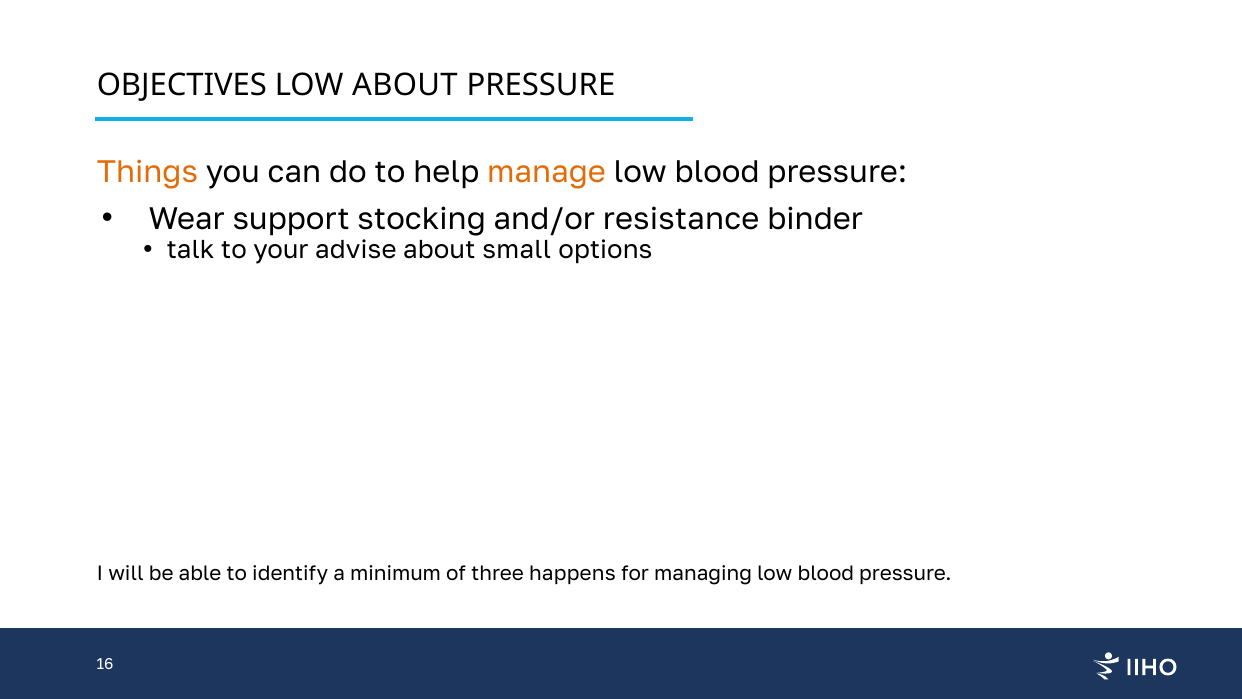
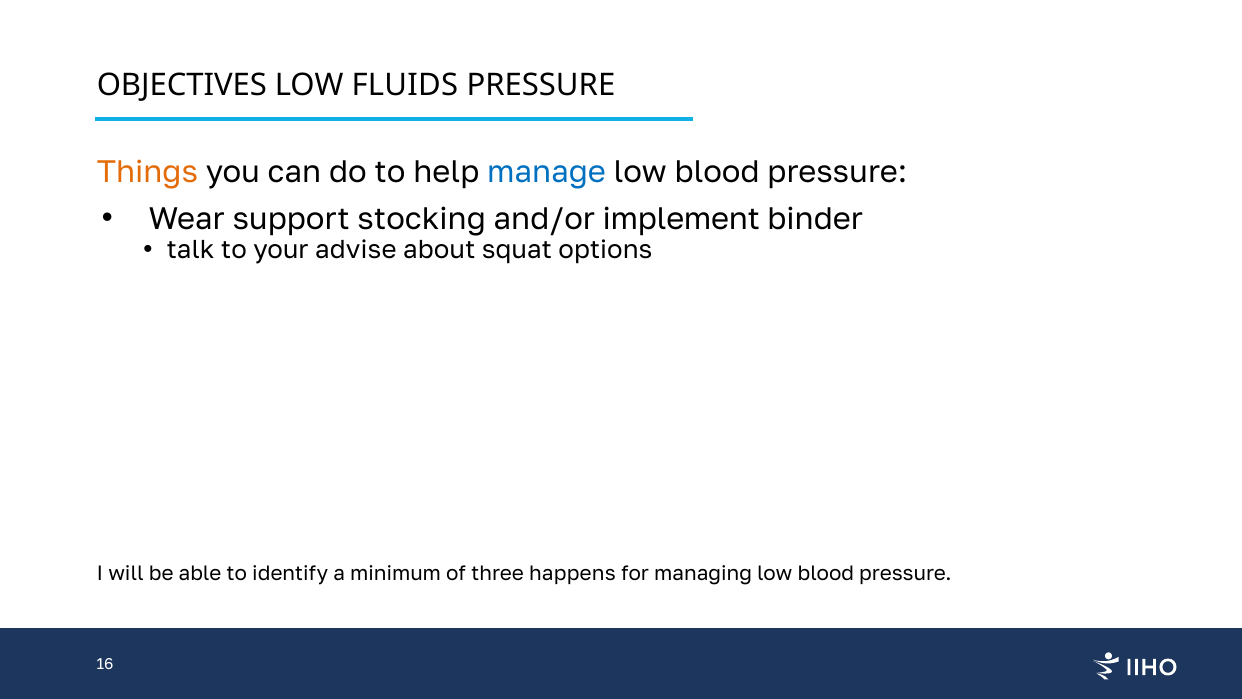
LOW ABOUT: ABOUT -> FLUIDS
manage colour: orange -> blue
resistance: resistance -> implement
small: small -> squat
